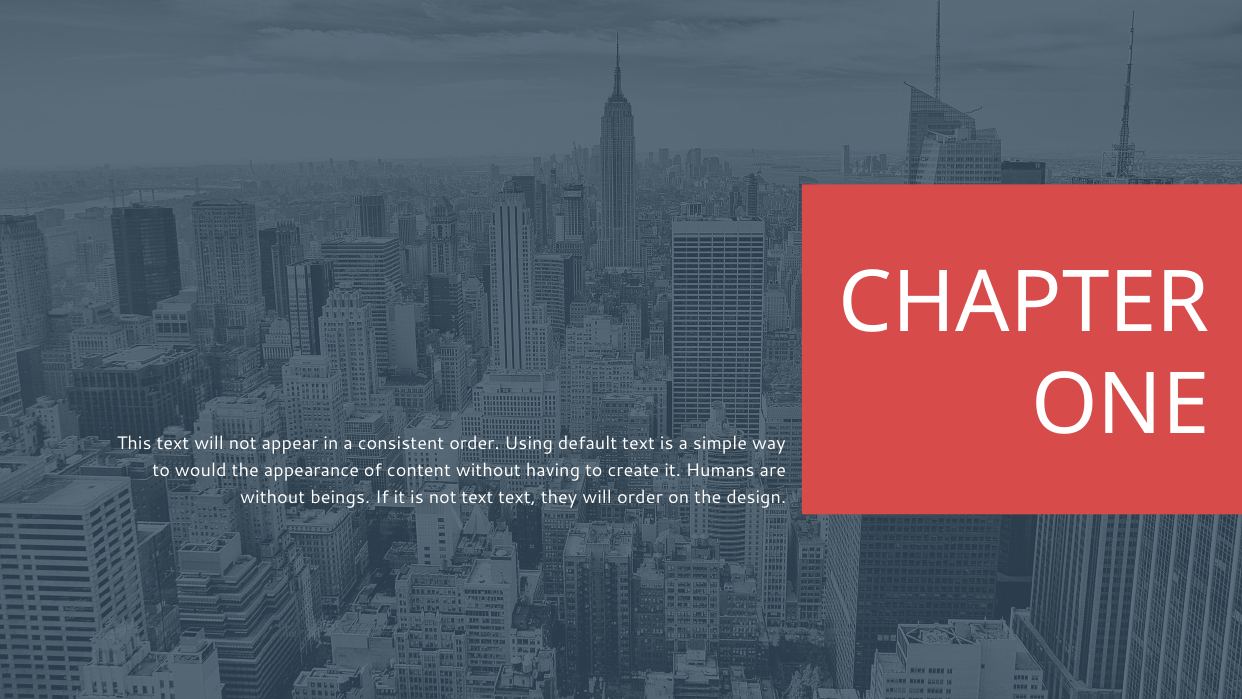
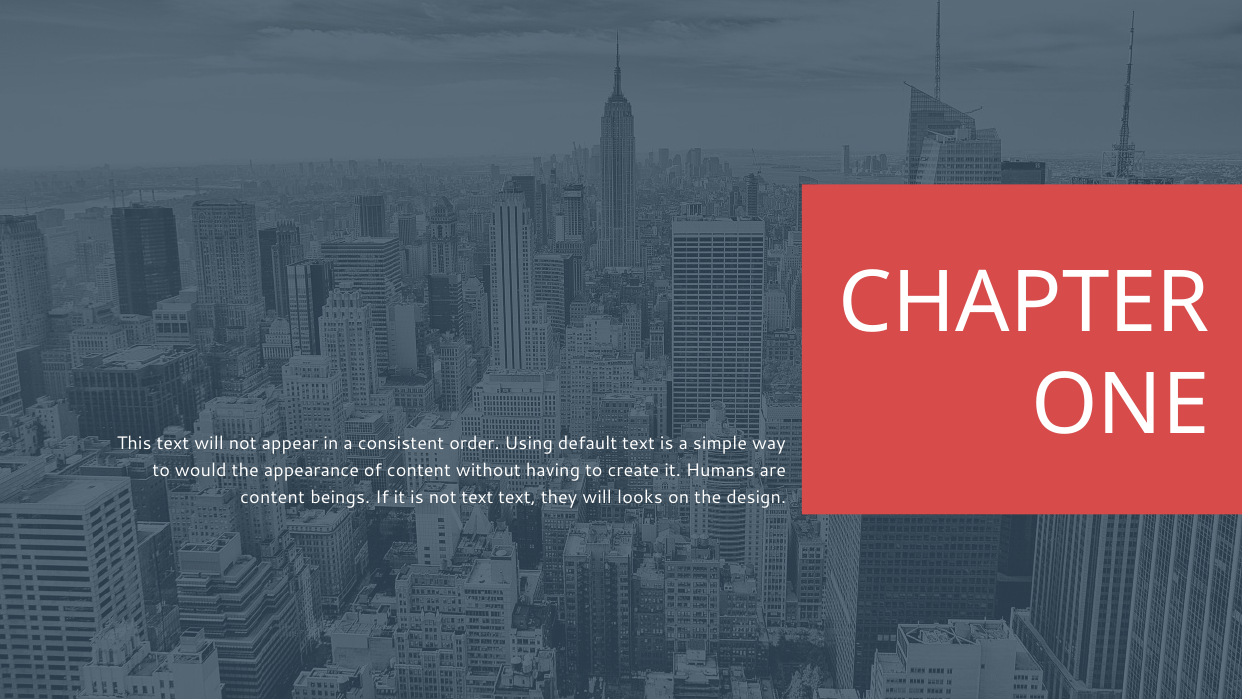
without at (273, 497): without -> content
will order: order -> looks
